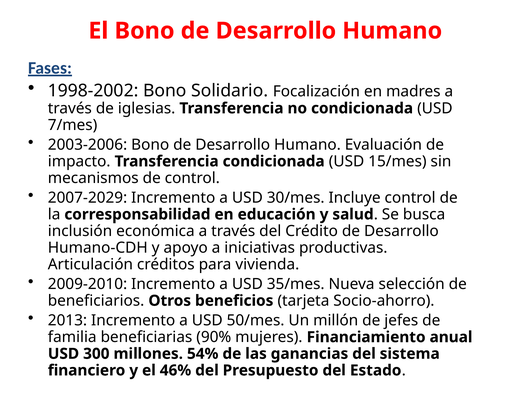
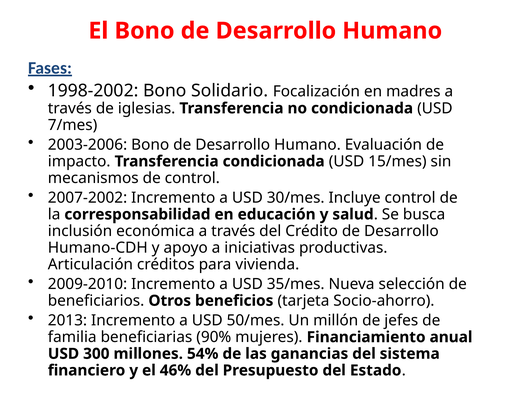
2007-2029: 2007-2029 -> 2007-2002
